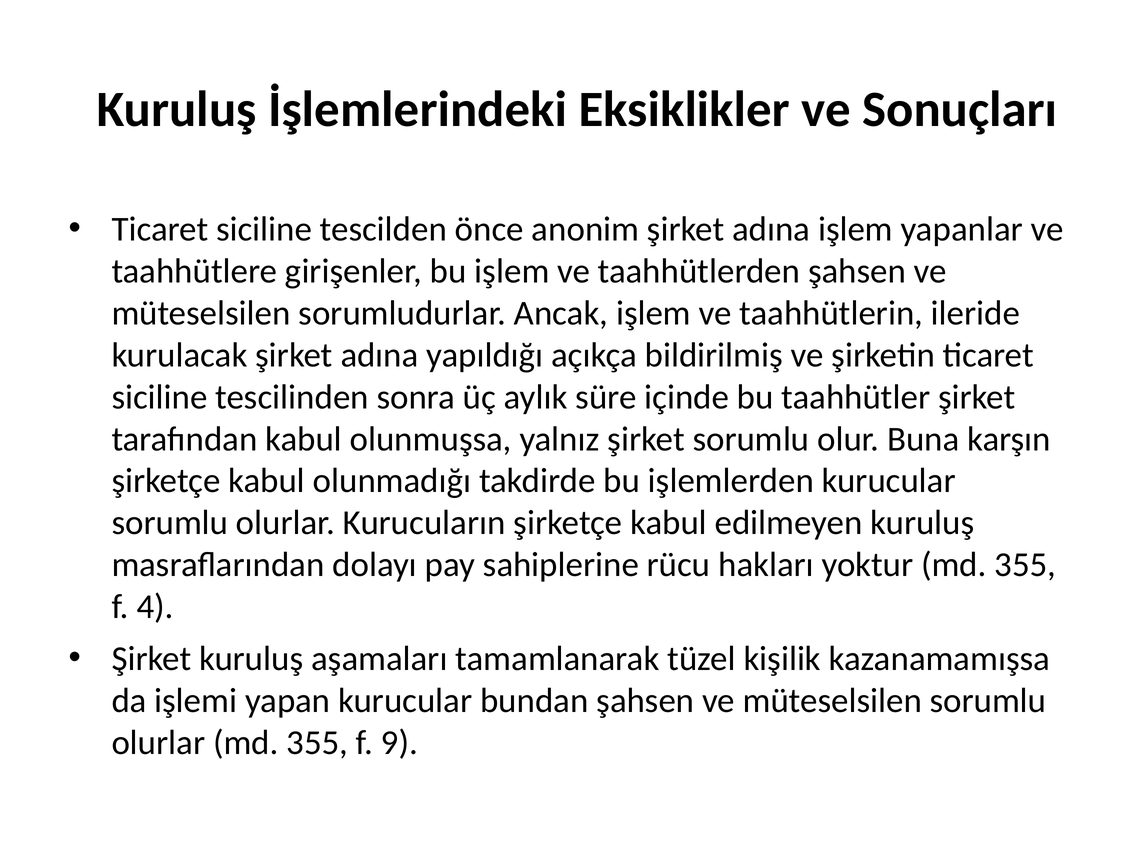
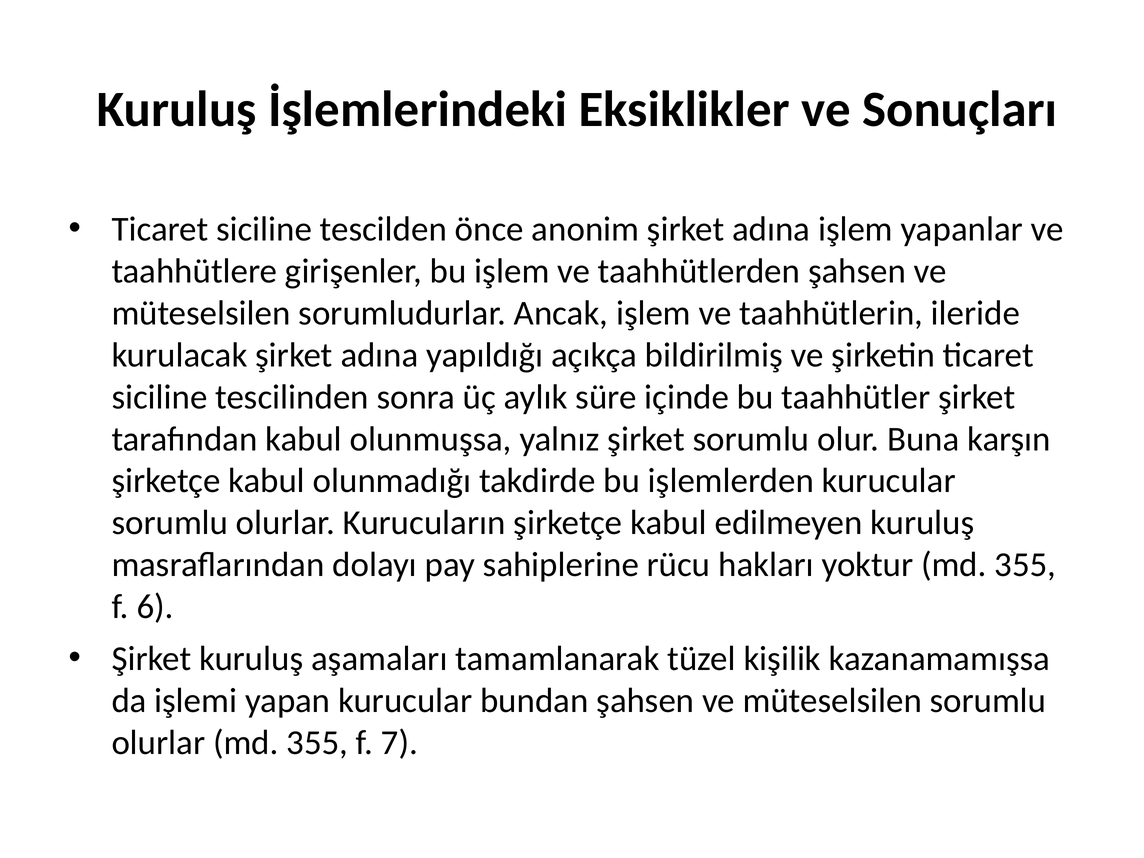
4: 4 -> 6
9: 9 -> 7
